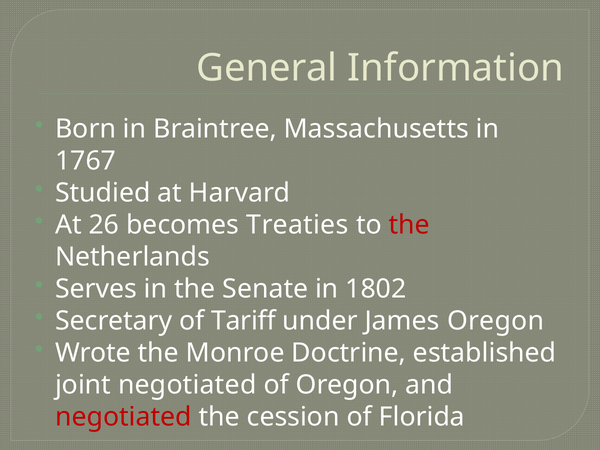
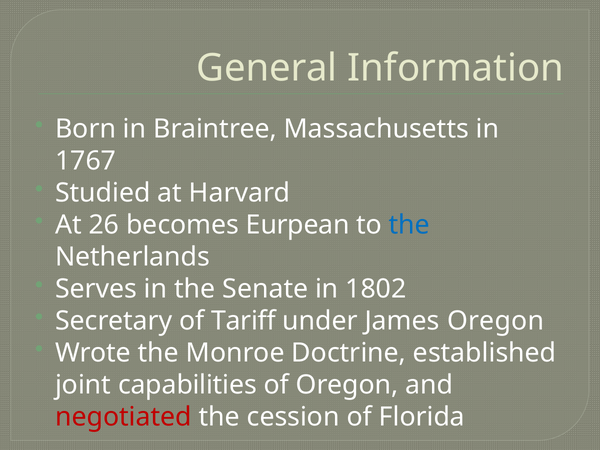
Treaties: Treaties -> Eurpean
the at (409, 225) colour: red -> blue
joint negotiated: negotiated -> capabilities
